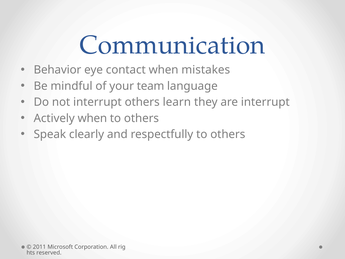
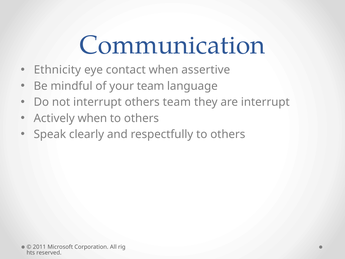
Behavior: Behavior -> Ethnicity
mistakes: mistakes -> assertive
others learn: learn -> team
